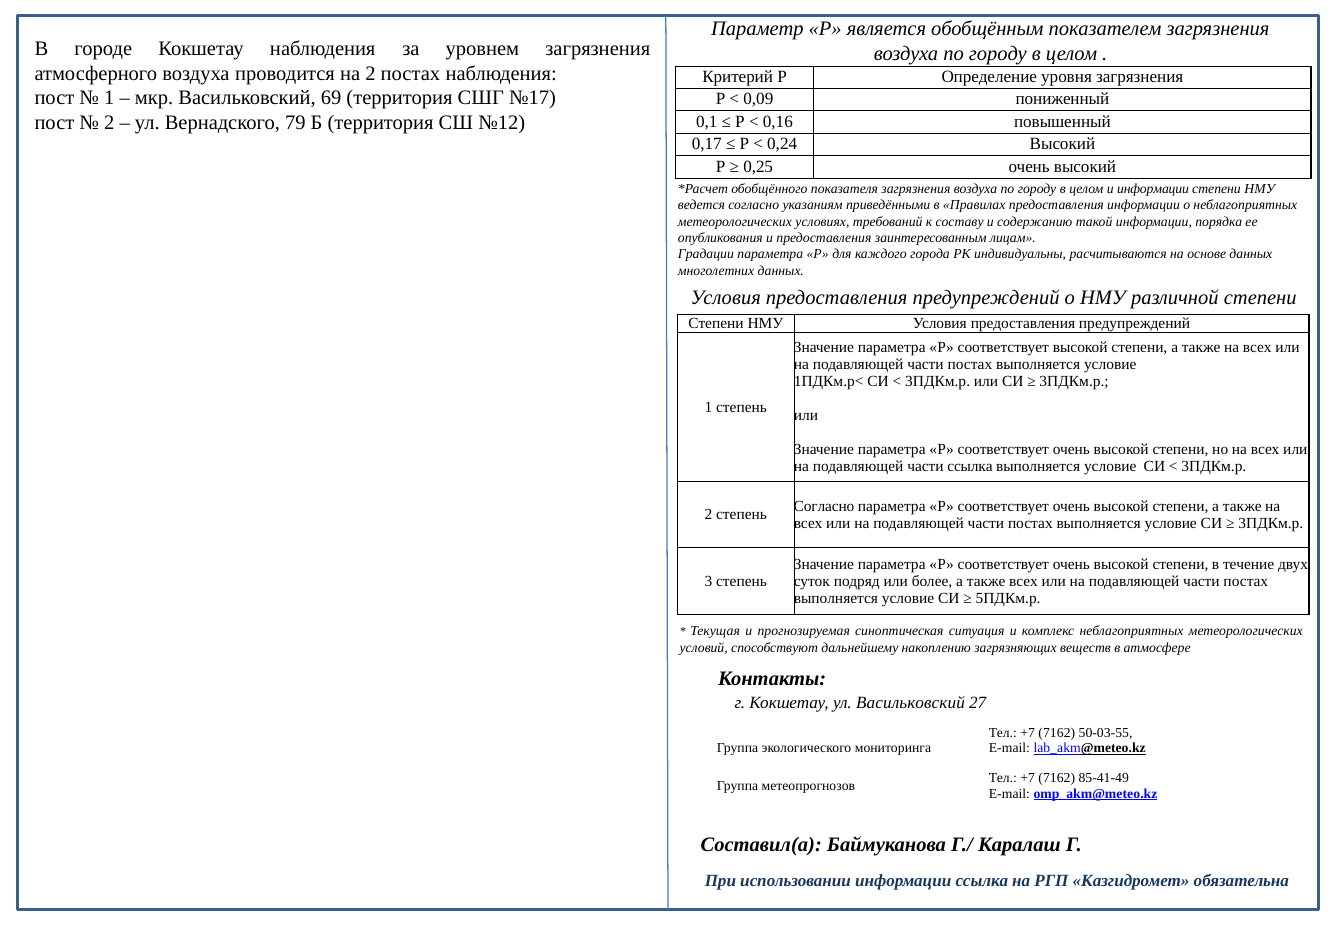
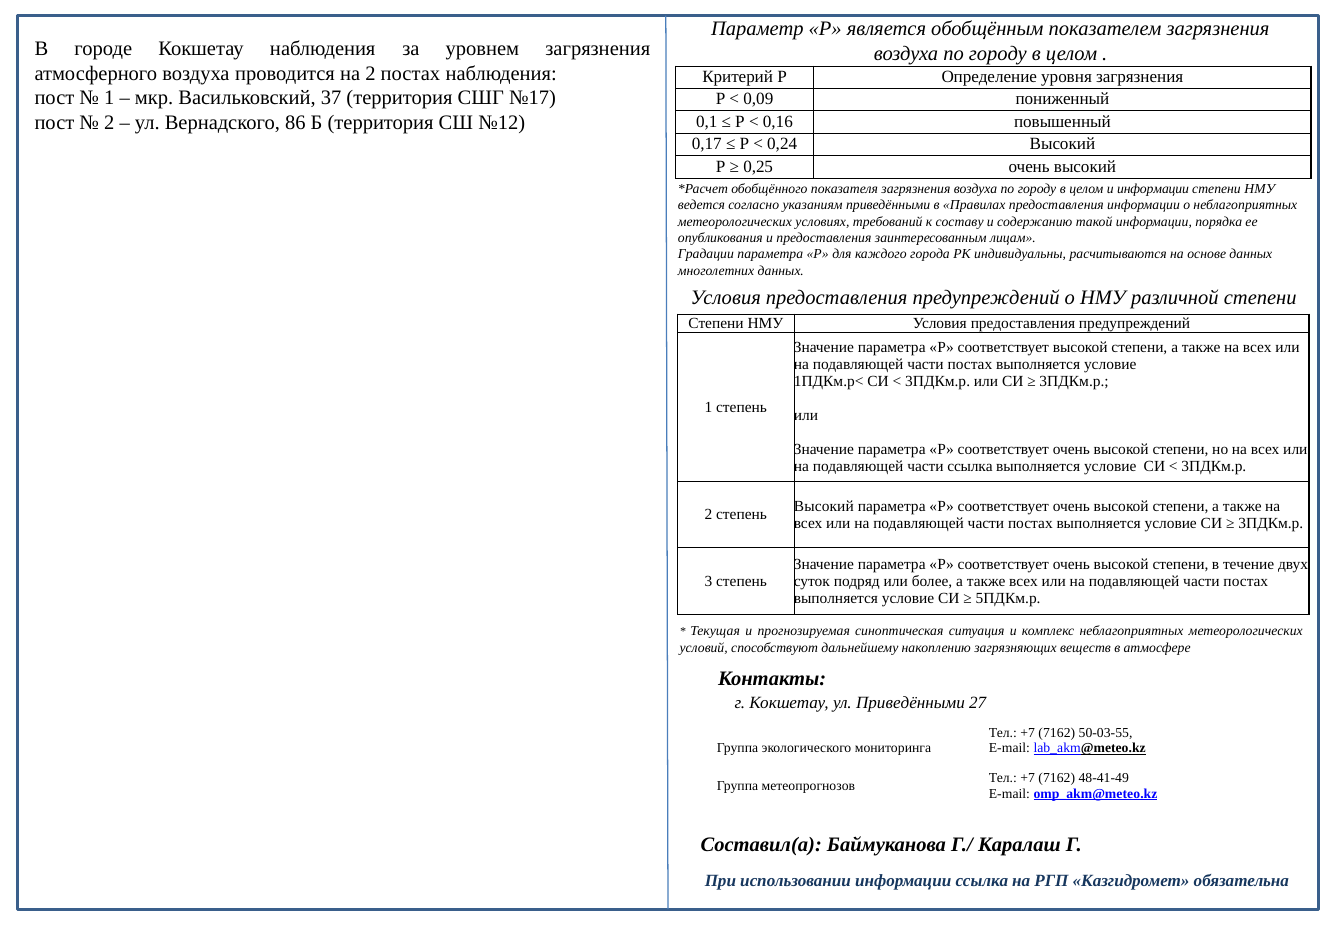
69: 69 -> 37
79: 79 -> 86
Согласно at (824, 506): Согласно -> Высокий
ул Васильковский: Васильковский -> Приведёнными
85-41-49: 85-41-49 -> 48-41-49
